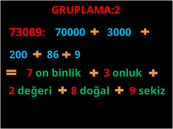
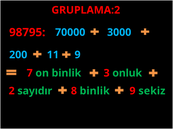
73089: 73089 -> 98795
86: 86 -> 11
değeri: değeri -> sayıdır
8 doğal: doğal -> binlik
